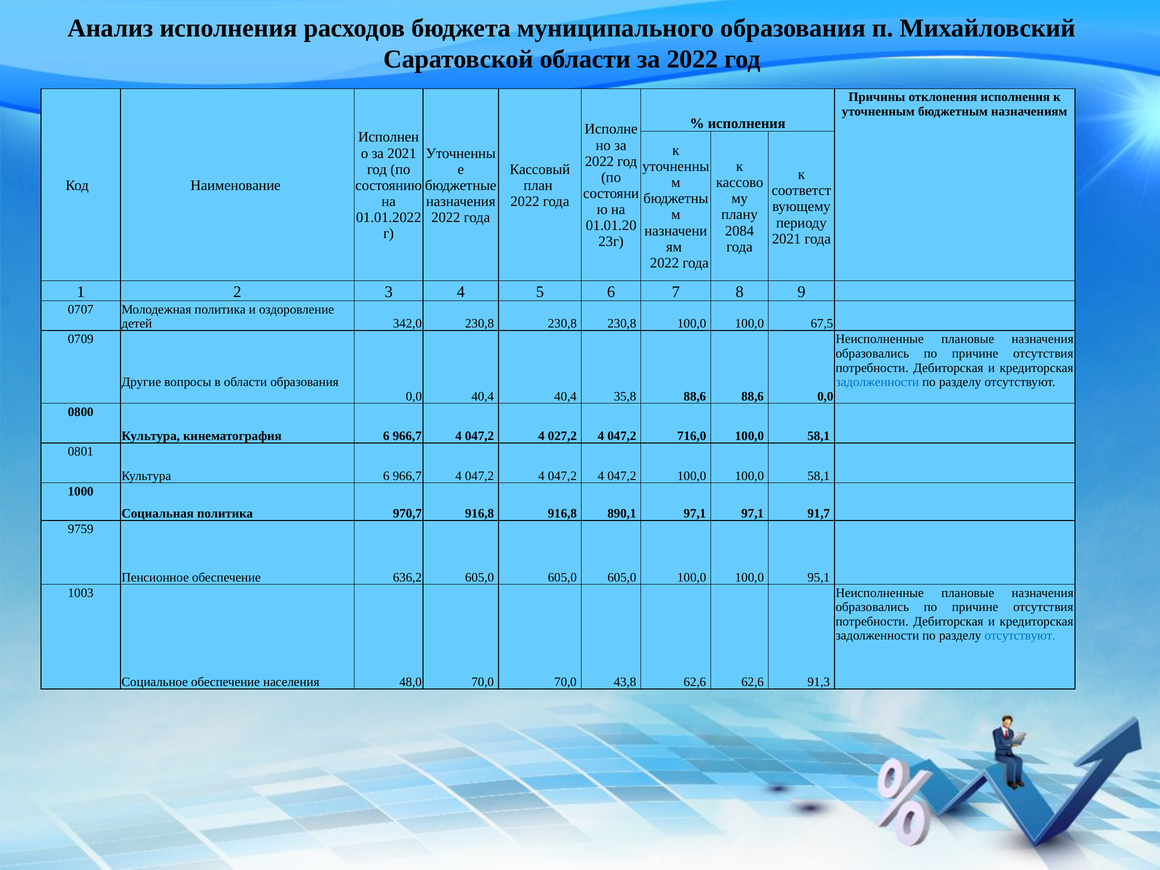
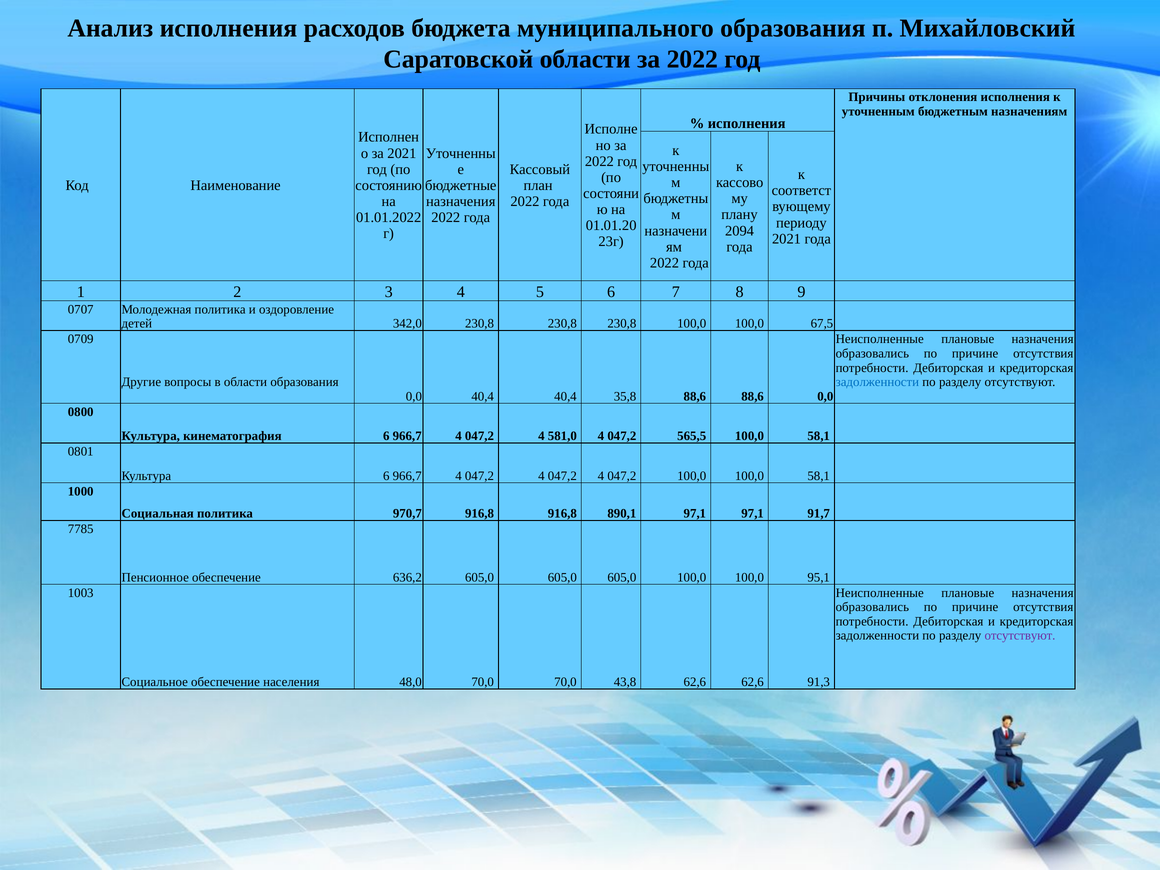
2084: 2084 -> 2094
027,2: 027,2 -> 581,0
716,0: 716,0 -> 565,5
9759: 9759 -> 7785
отсутствуют at (1020, 636) colour: blue -> purple
